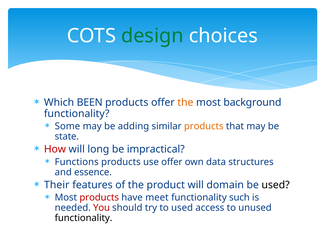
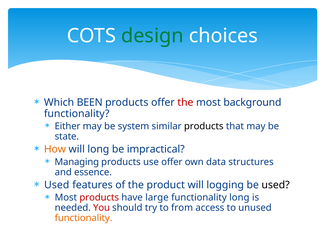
the at (185, 102) colour: orange -> red
Some: Some -> Either
adding: adding -> system
products at (204, 126) colour: orange -> black
How colour: red -> orange
Functions: Functions -> Managing
Their at (57, 185): Their -> Used
domain: domain -> logging
meet: meet -> large
functionality such: such -> long
to used: used -> from
functionality at (84, 218) colour: black -> orange
